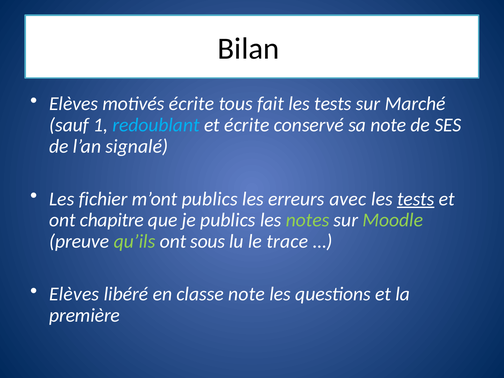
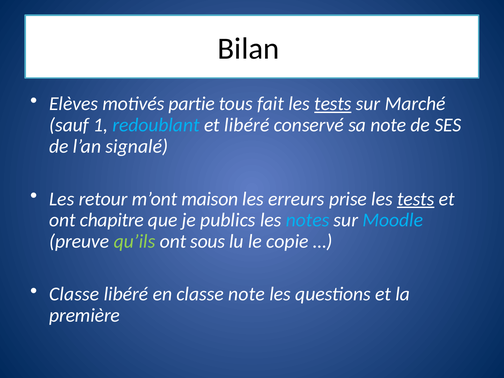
motivés écrite: écrite -> partie
tests at (333, 104) underline: none -> present
et écrite: écrite -> libéré
fichier: fichier -> retour
m’ont publics: publics -> maison
avec: avec -> prise
notes colour: light green -> light blue
Moodle colour: light green -> light blue
trace: trace -> copie
Elèves at (74, 294): Elèves -> Classe
